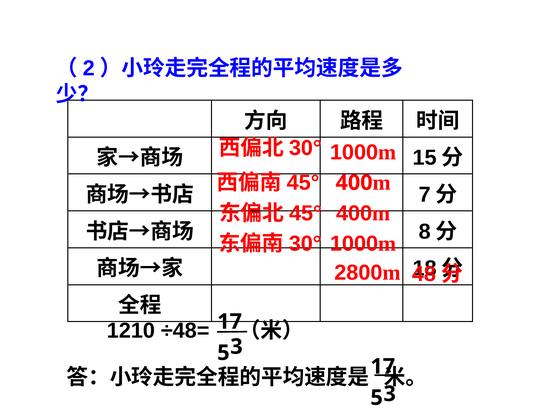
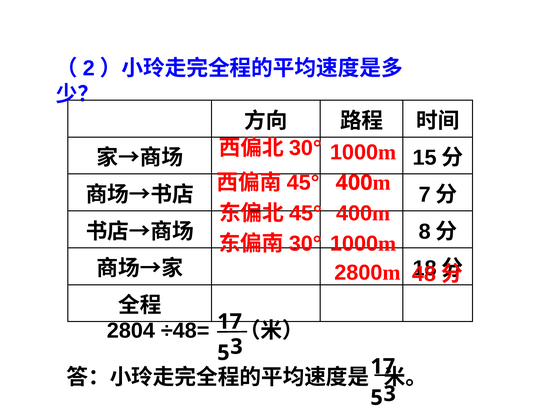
1210: 1210 -> 2804
